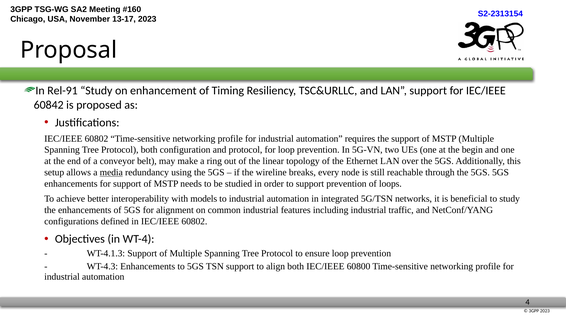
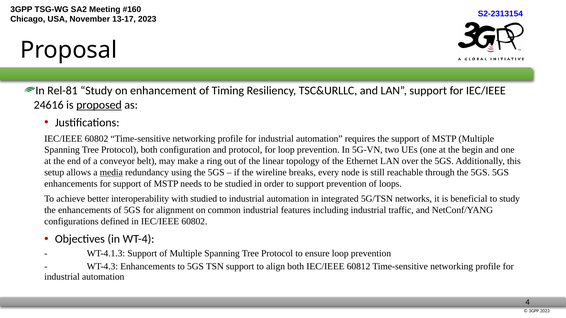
Rel-91: Rel-91 -> Rel-81
60842: 60842 -> 24616
proposed underline: none -> present
with models: models -> studied
60800: 60800 -> 60812
